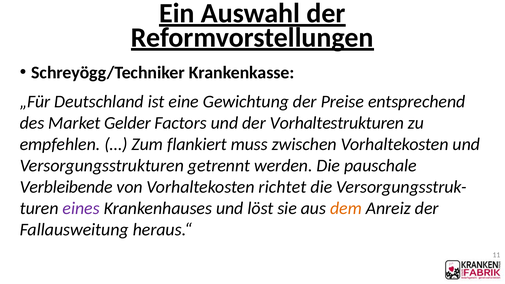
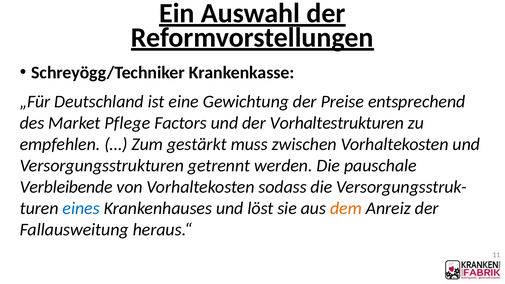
Gelder: Gelder -> Pflege
flankiert: flankiert -> gestärkt
richtet: richtet -> sodass
eines colour: purple -> blue
